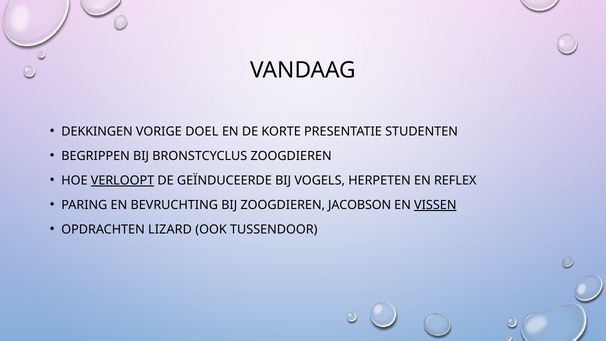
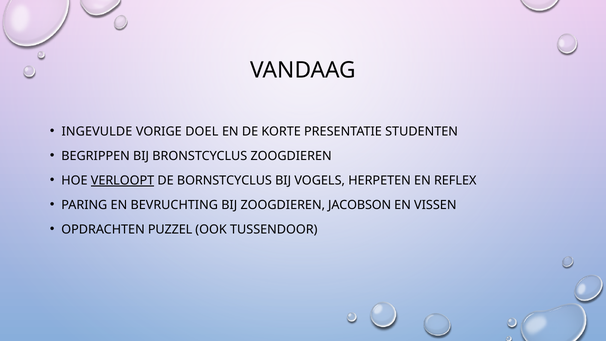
DEKKINGEN: DEKKINGEN -> INGEVULDE
GEÏNDUCEERDE: GEÏNDUCEERDE -> BORNSTCYCLUS
VISSEN underline: present -> none
LIZARD: LIZARD -> PUZZEL
